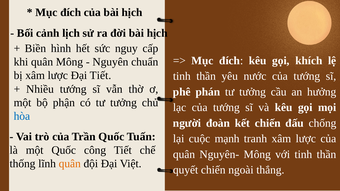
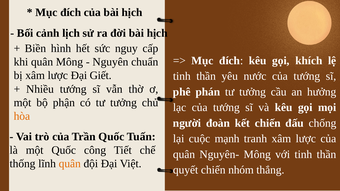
Đại Tiết: Tiết -> Giết
hòa colour: blue -> orange
ngoài: ngoài -> nhóm
